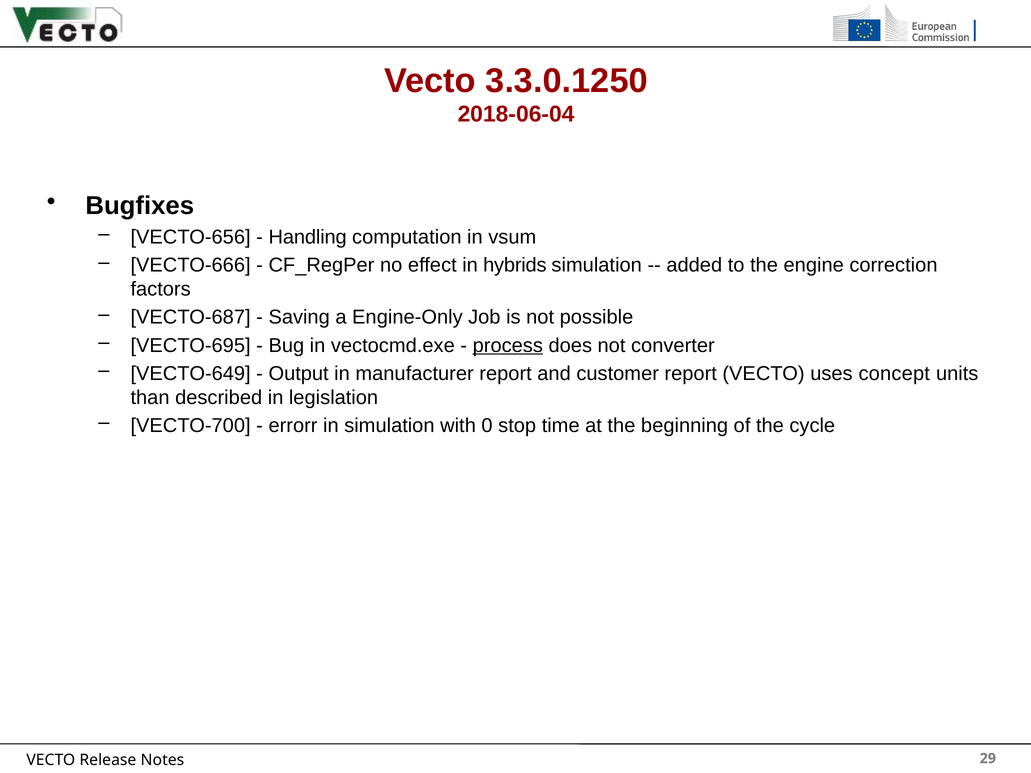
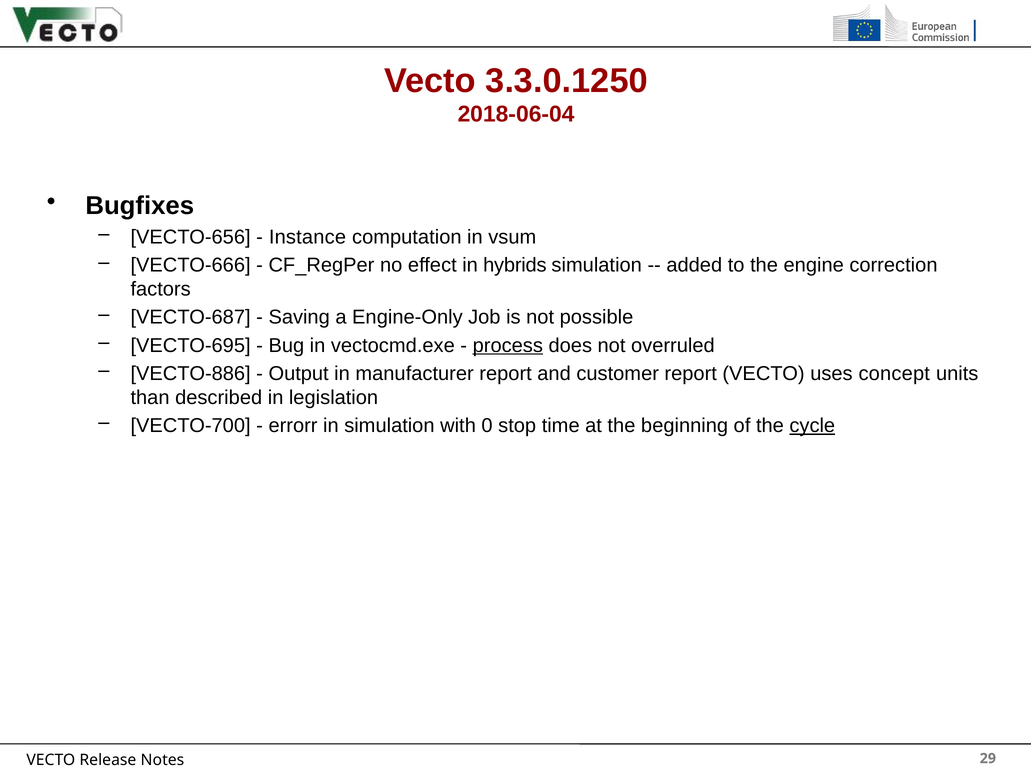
Handling: Handling -> Instance
converter: converter -> overruled
VECTO-649: VECTO-649 -> VECTO-886
cycle underline: none -> present
